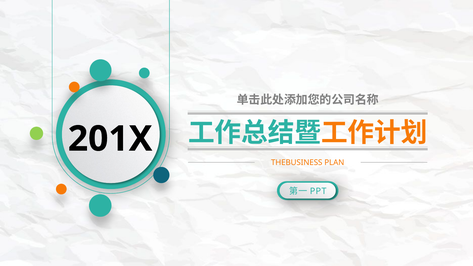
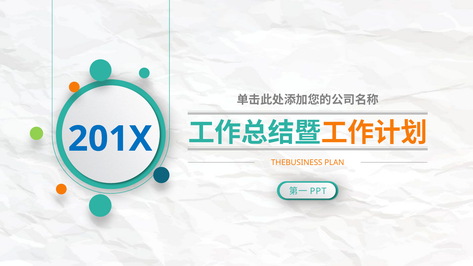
201X colour: black -> blue
